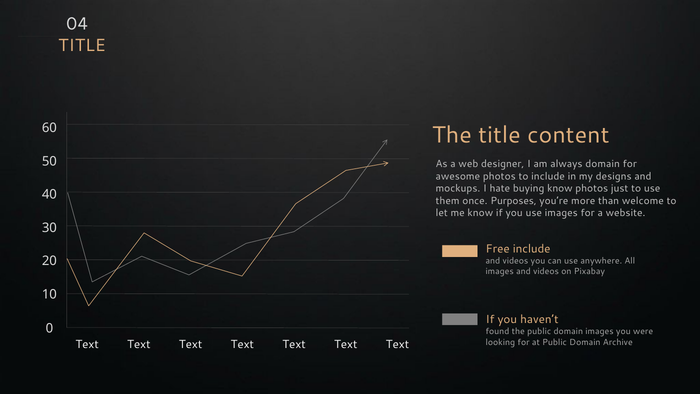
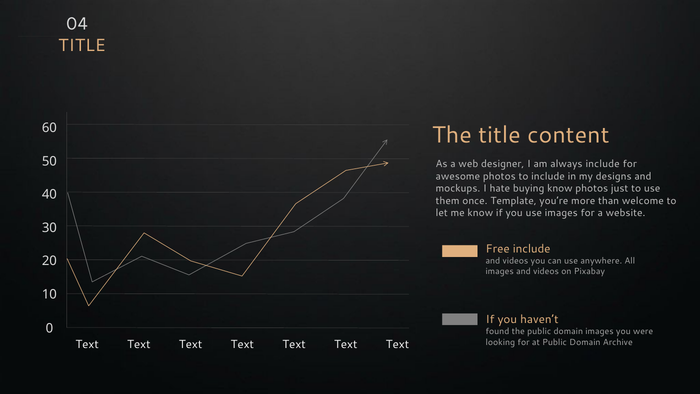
always domain: domain -> include
Purposes: Purposes -> Template
